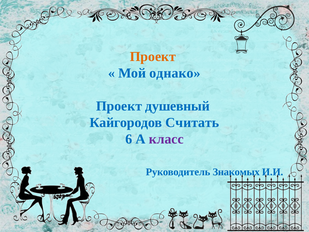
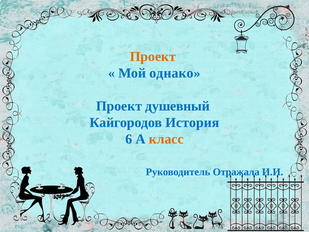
Считать: Считать -> История
класс colour: purple -> orange
Знакомых: Знакомых -> Отражала
